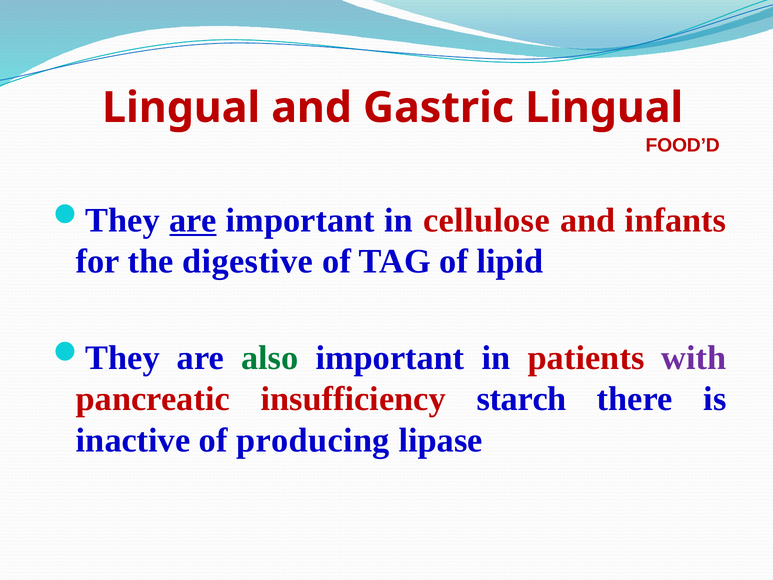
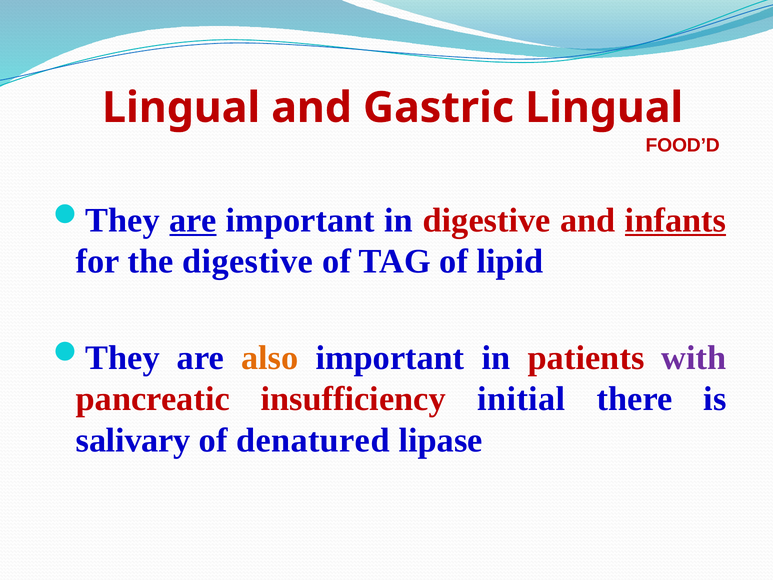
in cellulose: cellulose -> digestive
infants underline: none -> present
also colour: green -> orange
starch: starch -> initial
inactive: inactive -> salivary
producing: producing -> denatured
